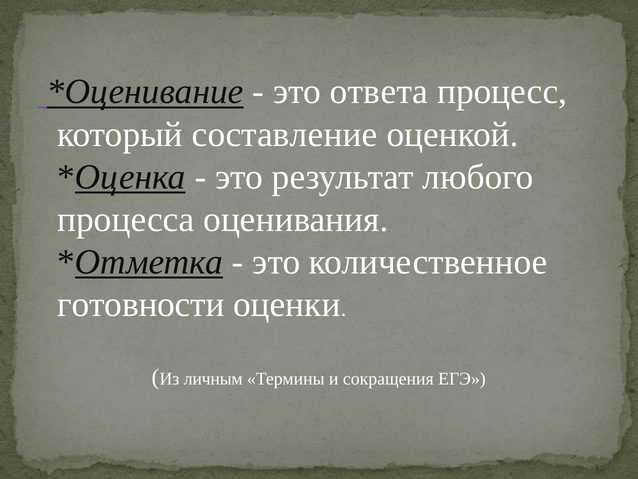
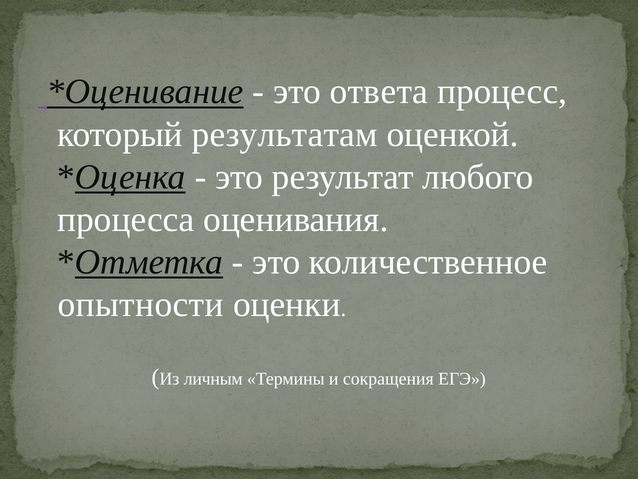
составление: составление -> результатам
готовности: готовности -> опытности
